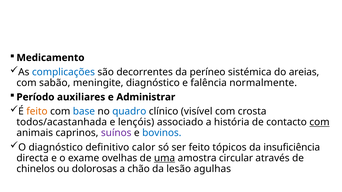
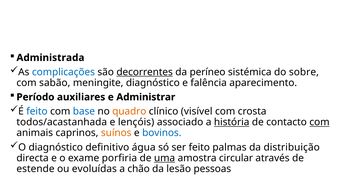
Medicamento: Medicamento -> Administrada
decorrentes underline: none -> present
areias: areias -> sobre
normalmente: normalmente -> aparecimento
feito at (37, 112) colour: orange -> blue
quadro colour: blue -> orange
história underline: none -> present
suínos colour: purple -> orange
calor: calor -> água
tópicos: tópicos -> palmas
insuficiência: insuficiência -> distribuição
ovelhas: ovelhas -> porfiria
chinelos: chinelos -> estende
dolorosas: dolorosas -> evoluídas
agulhas: agulhas -> pessoas
